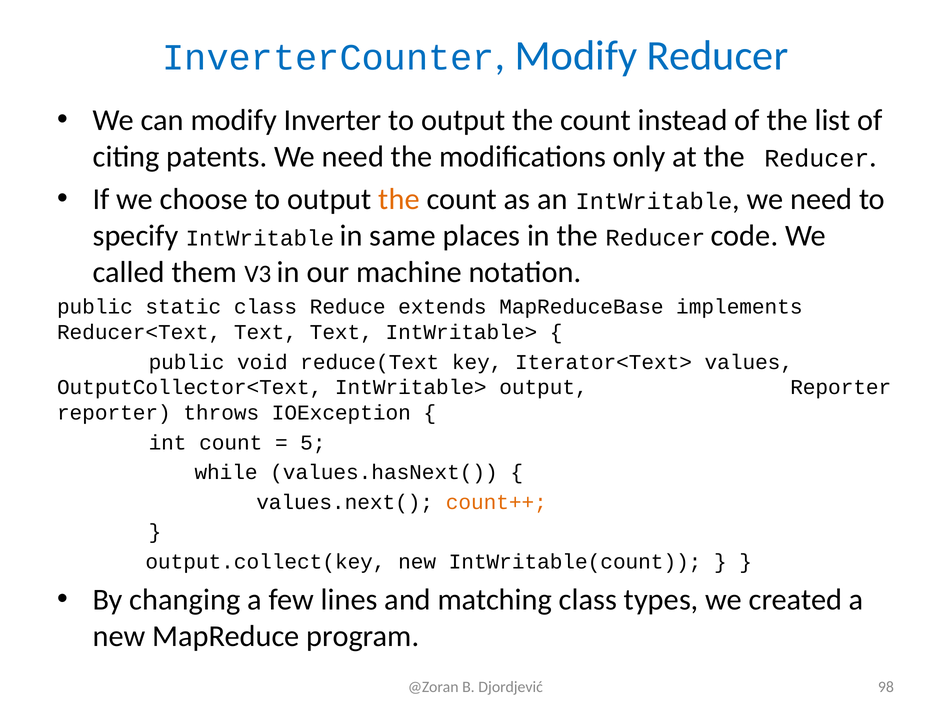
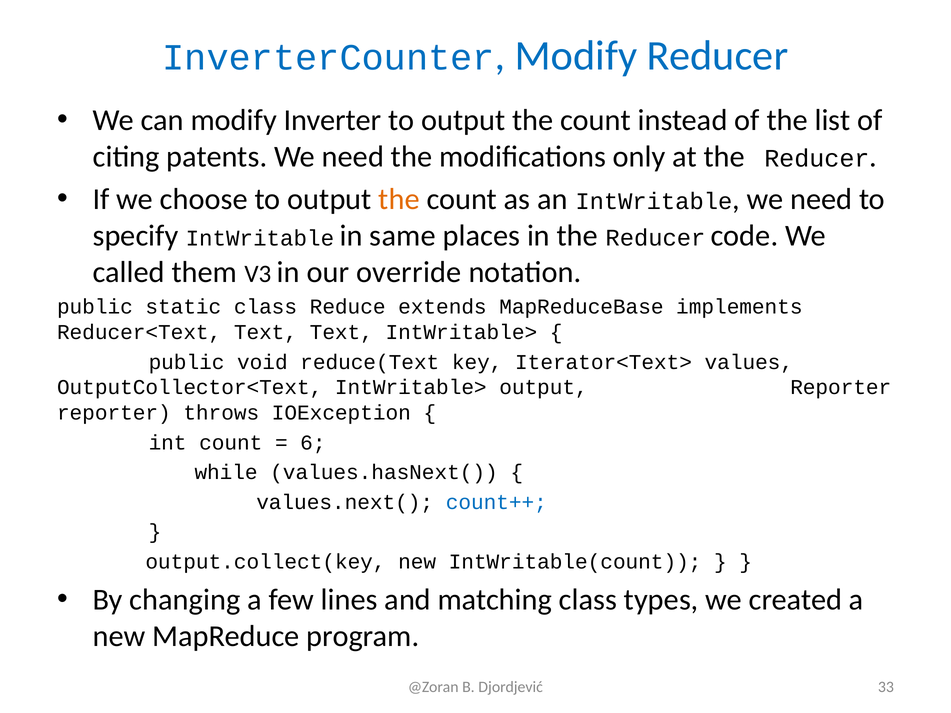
machine: machine -> override
5: 5 -> 6
count++ colour: orange -> blue
98: 98 -> 33
